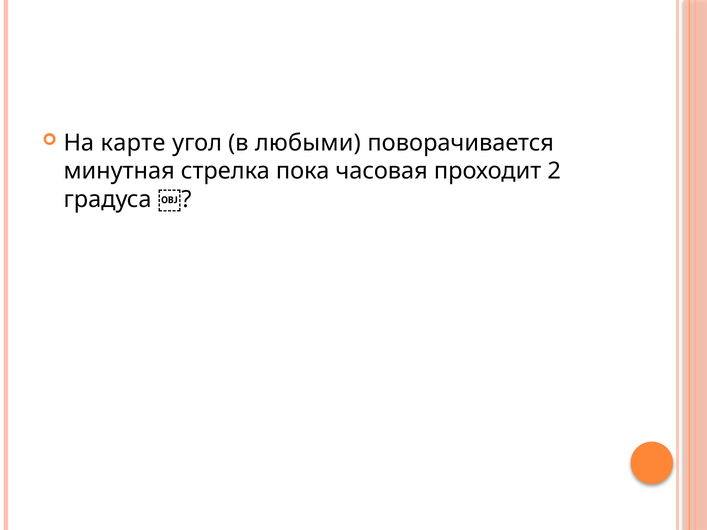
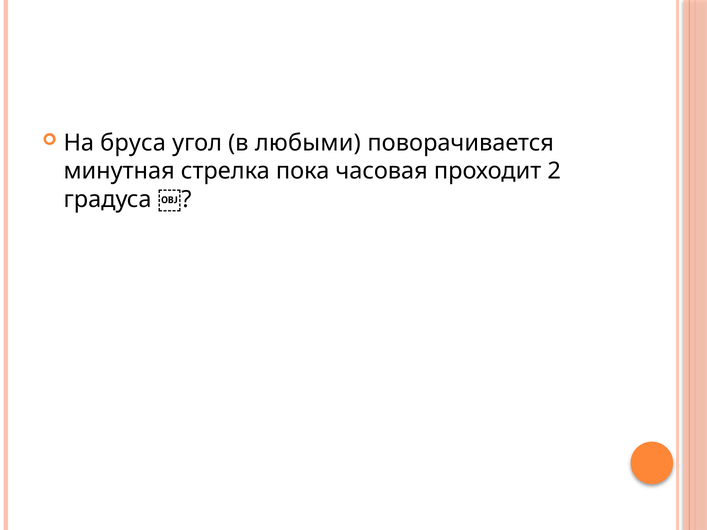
карте: карте -> бруса
